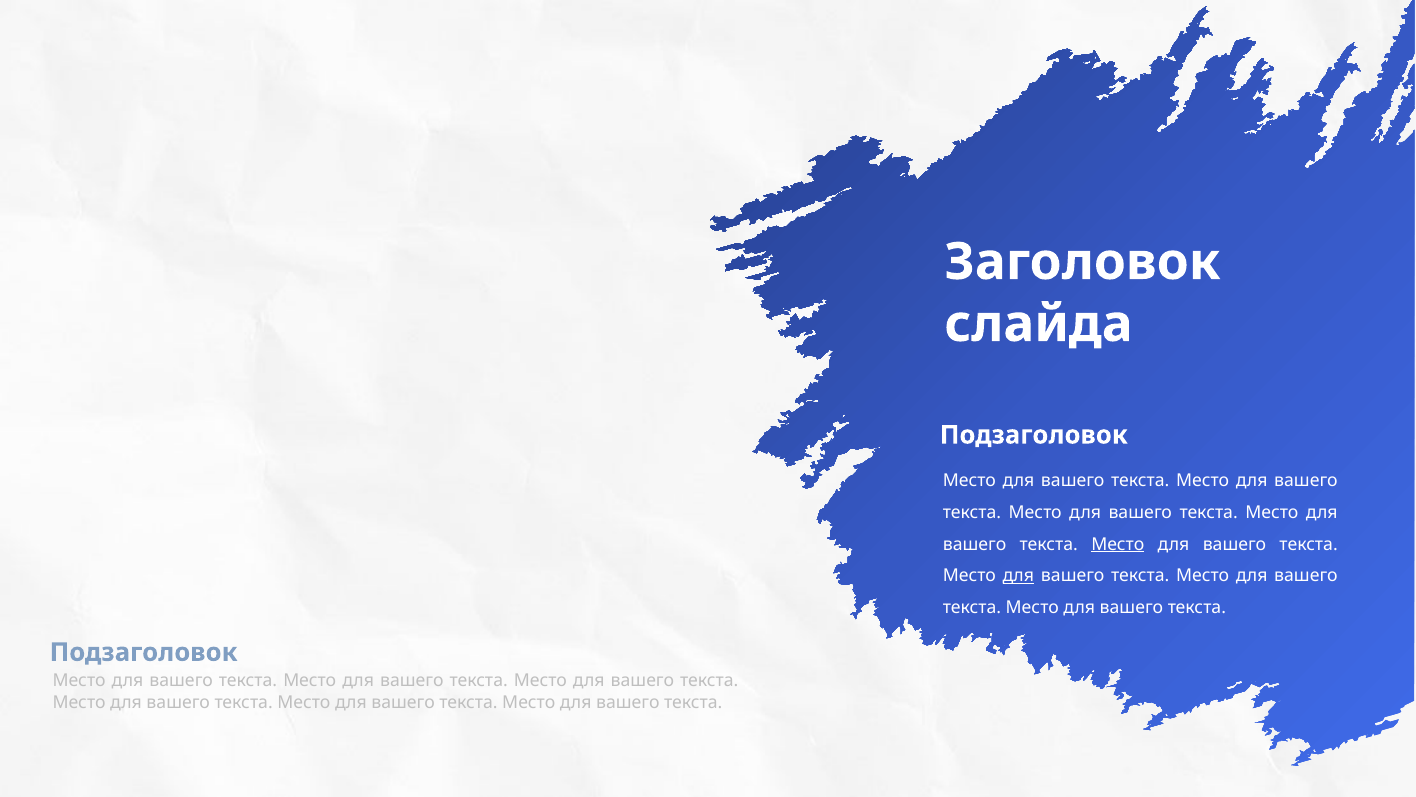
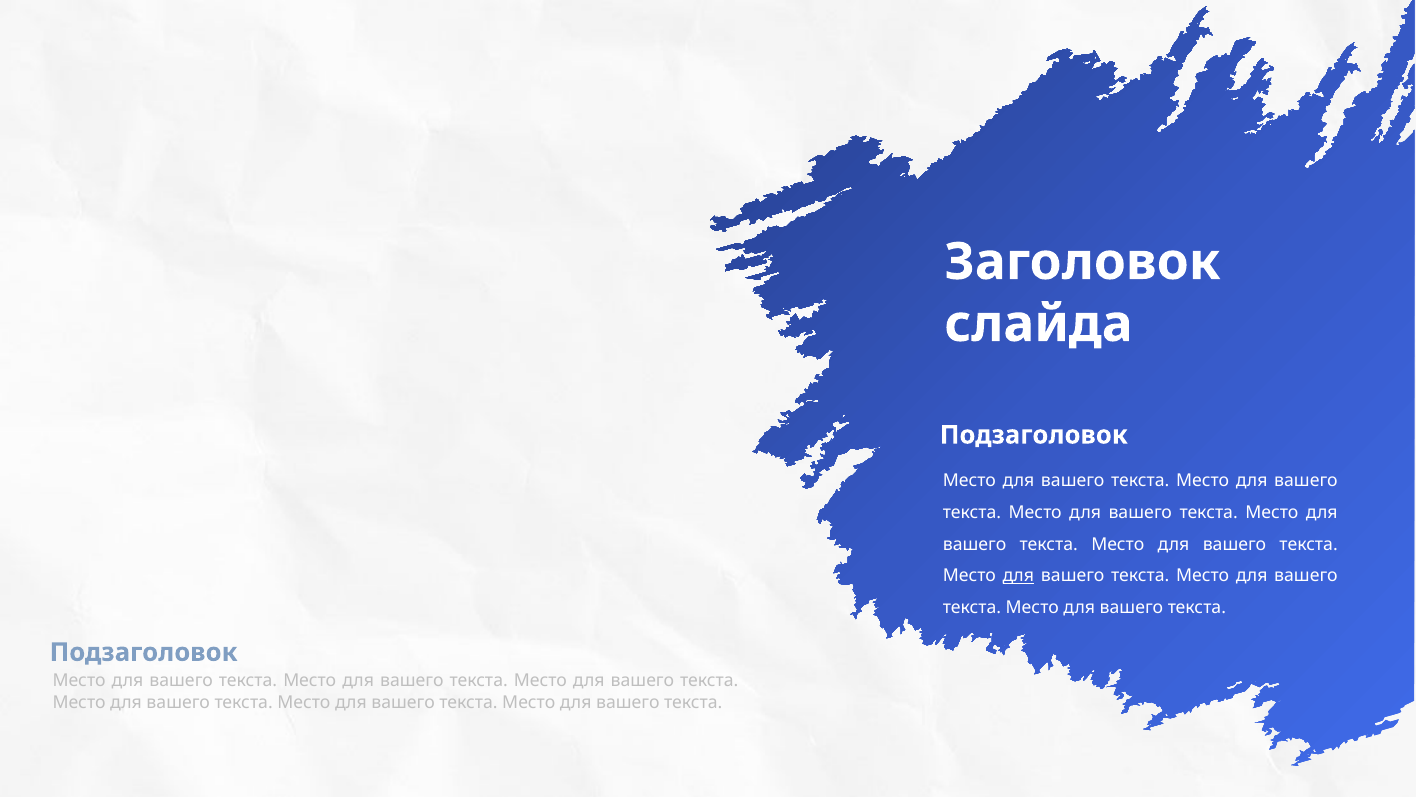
Место at (1118, 544) underline: present -> none
